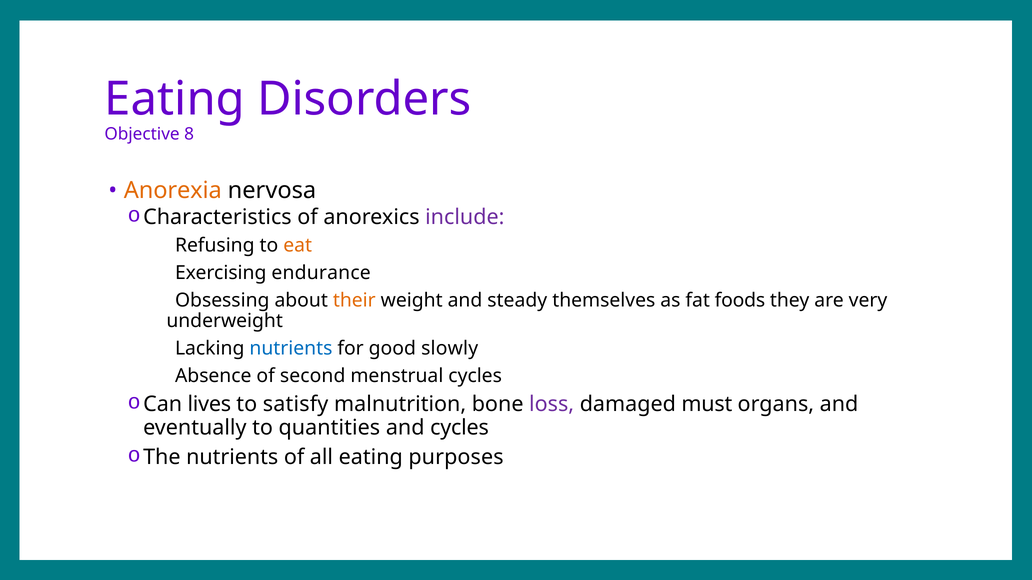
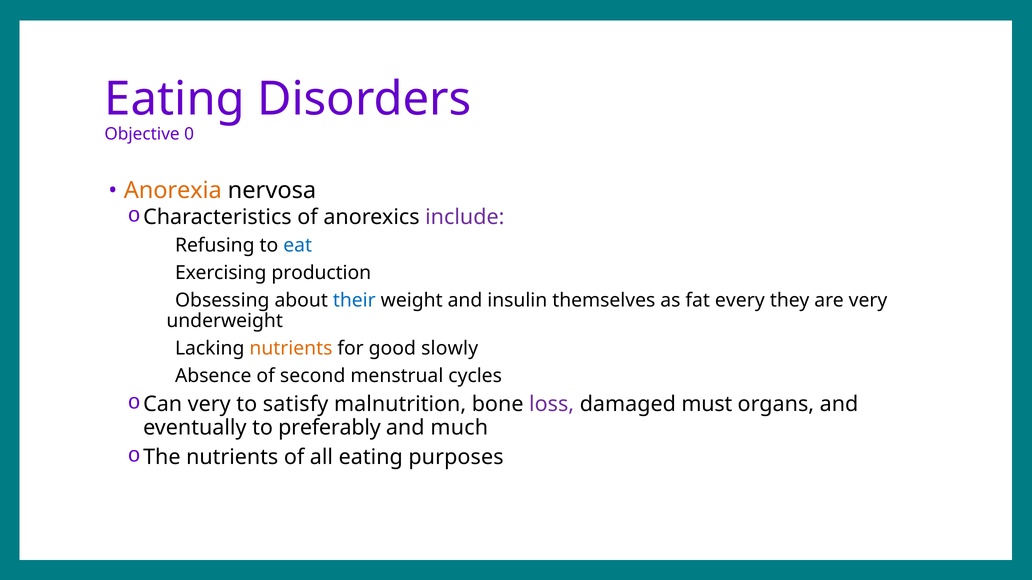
8: 8 -> 0
eat colour: orange -> blue
endurance: endurance -> production
their colour: orange -> blue
steady: steady -> insulin
foods: foods -> every
nutrients at (291, 349) colour: blue -> orange
Can lives: lives -> very
quantities: quantities -> preferably
and cycles: cycles -> much
